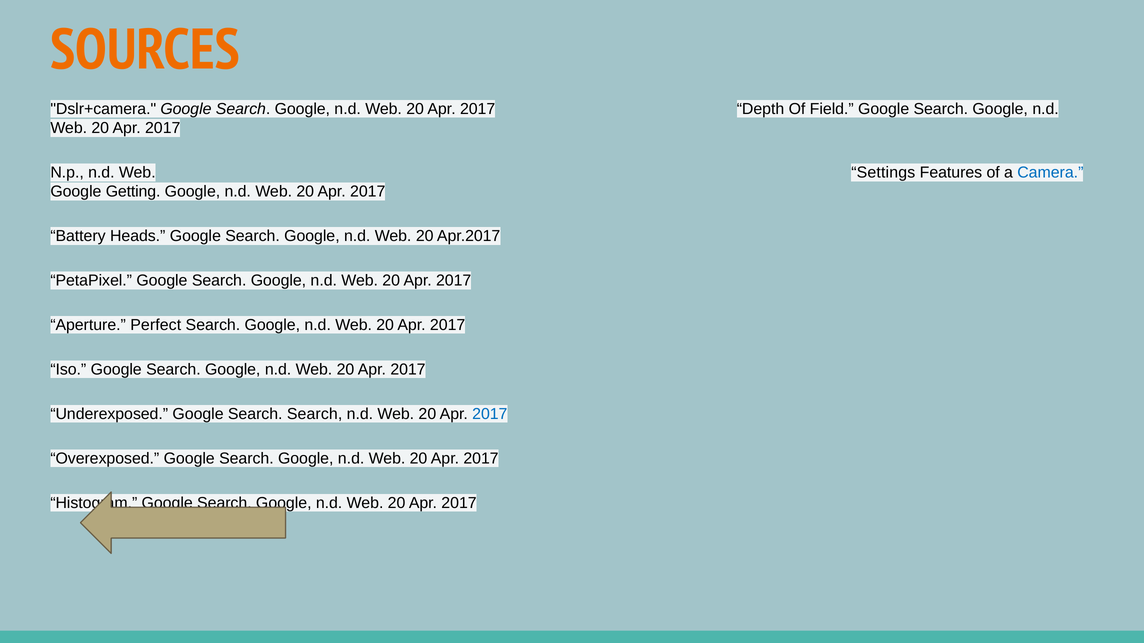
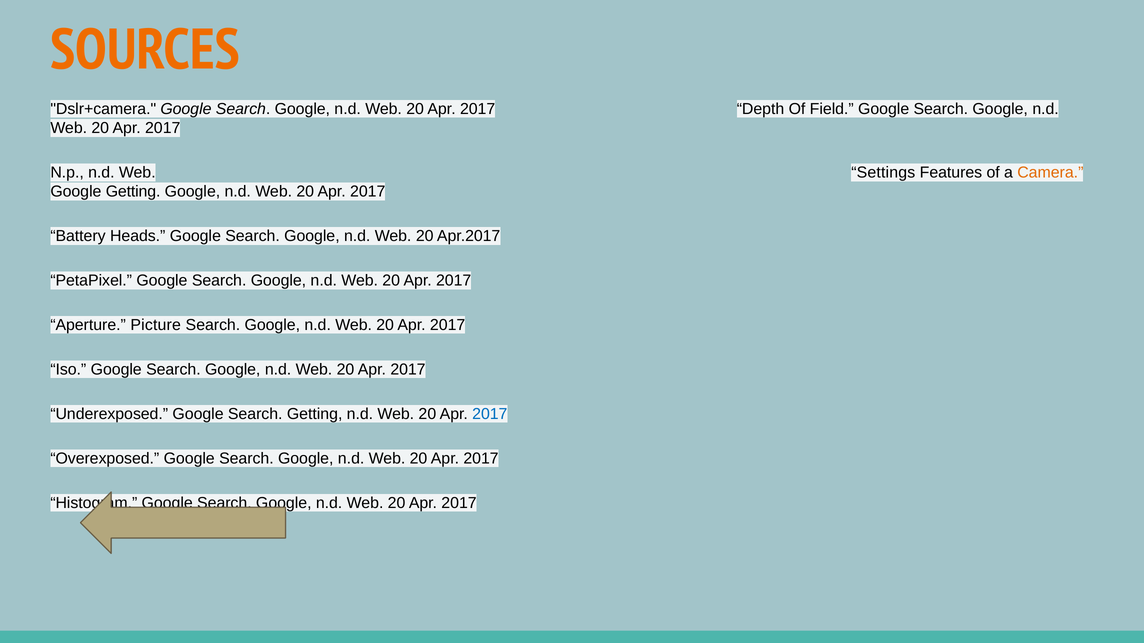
Camera colour: blue -> orange
Perfect: Perfect -> Picture
Search Search: Search -> Getting
